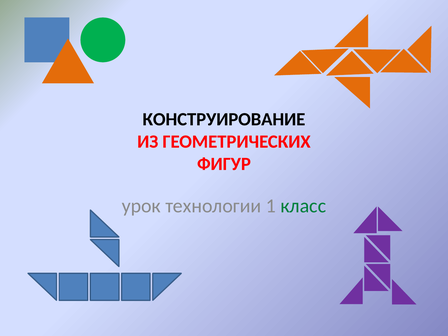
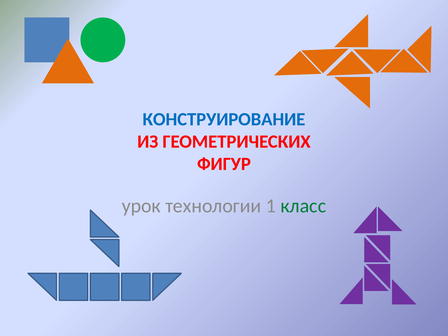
КОНСТРУИРОВАНИЕ colour: black -> blue
